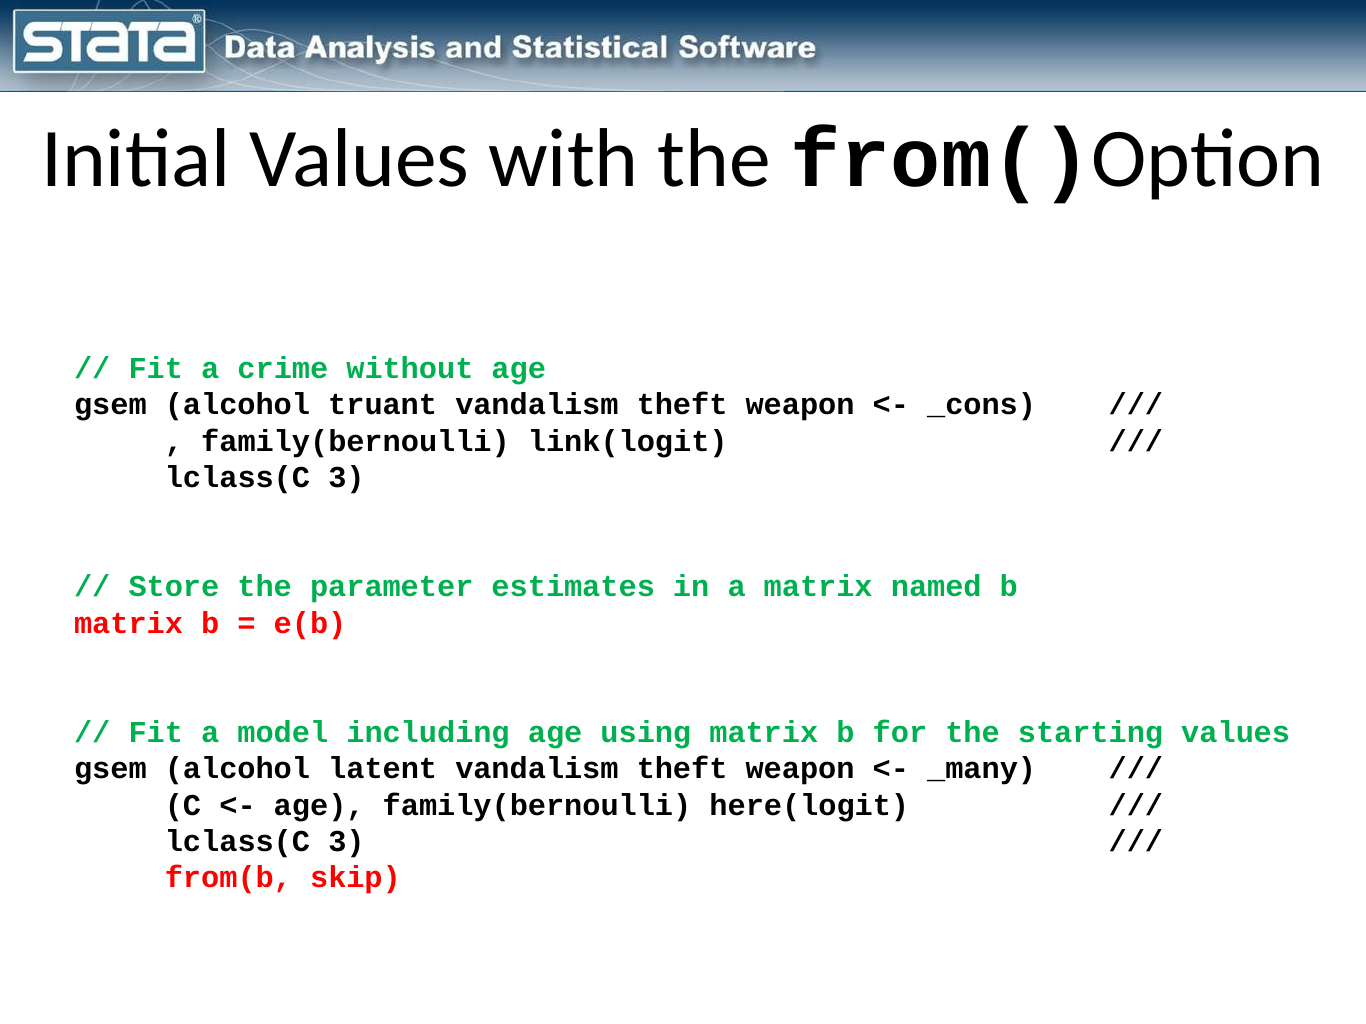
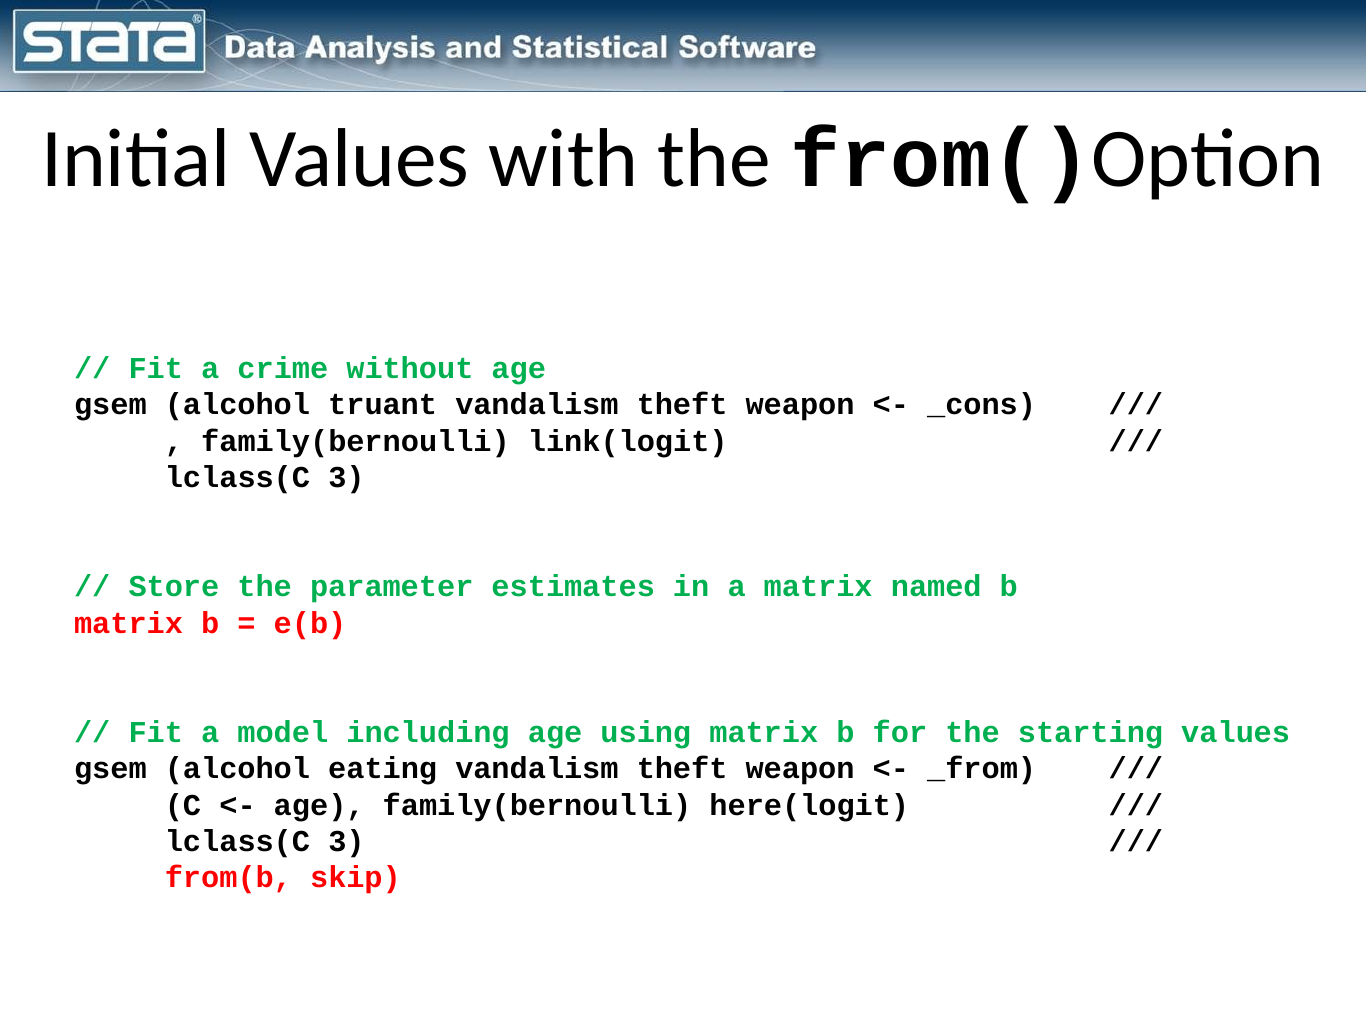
latent: latent -> eating
_many: _many -> _from
